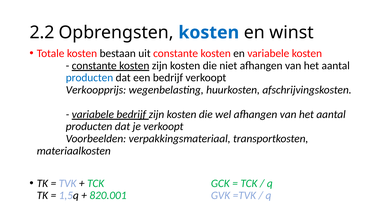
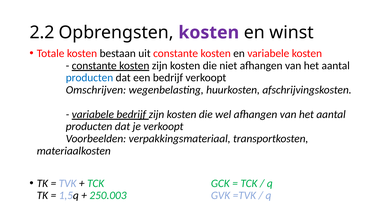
kosten at (209, 33) colour: blue -> purple
Verkoopprijs: Verkoopprijs -> Omschrijven
820.001: 820.001 -> 250.003
